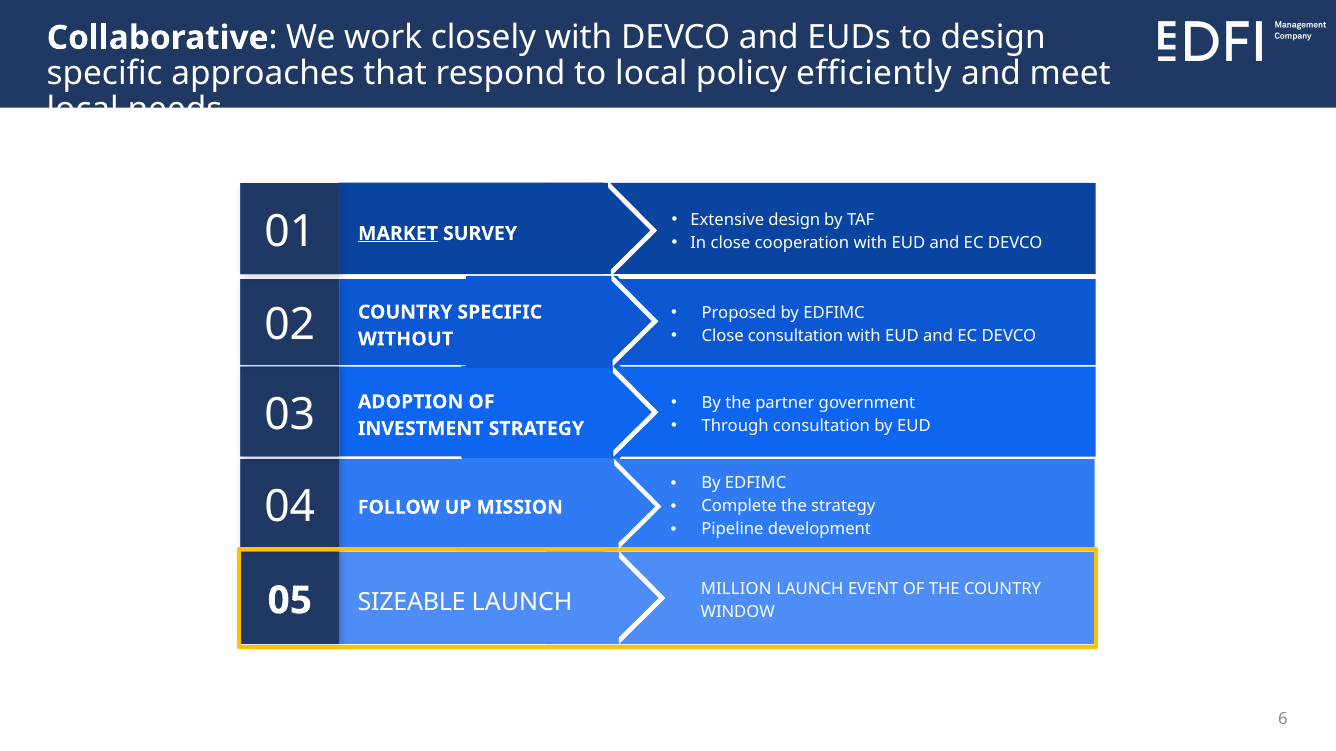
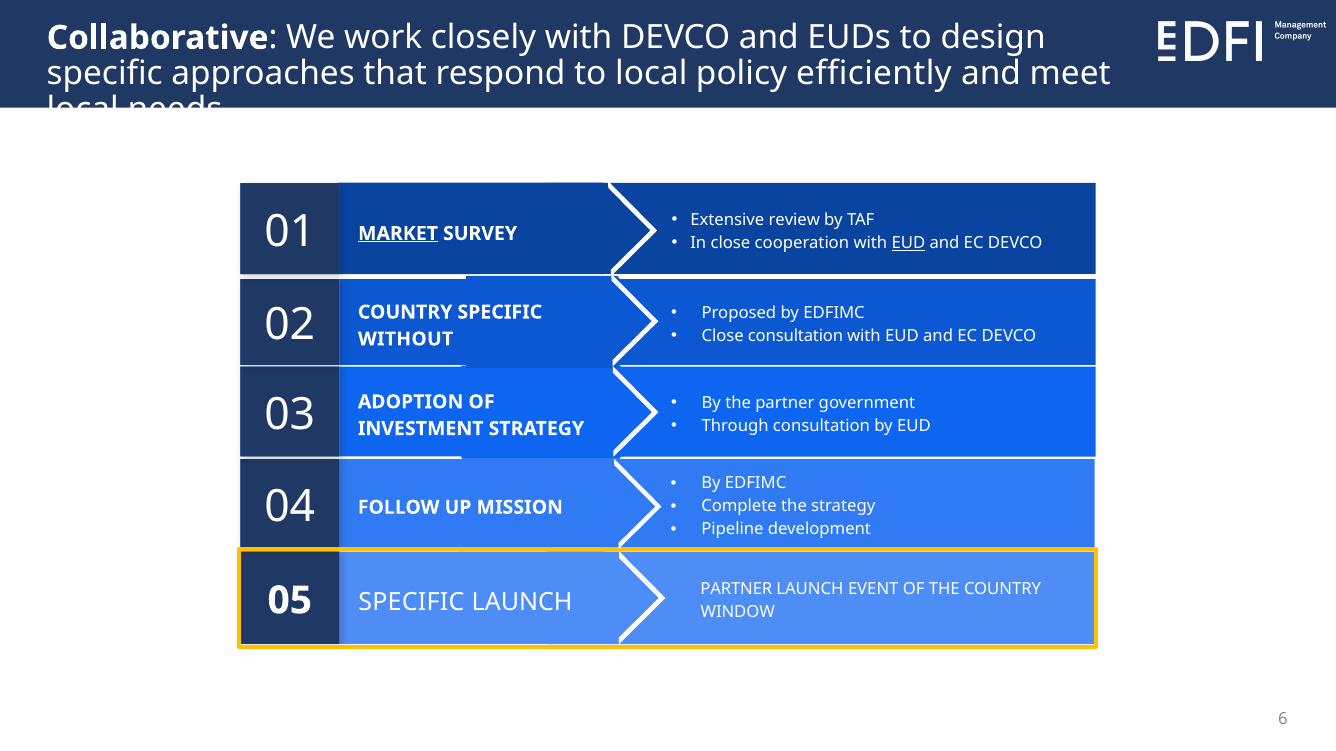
Extensive design: design -> review
EUD at (908, 243) underline: none -> present
MILLION at (736, 589): MILLION -> PARTNER
SIZEABLE at (412, 603): SIZEABLE -> SPECIFIC
